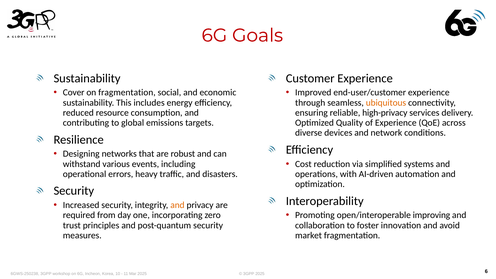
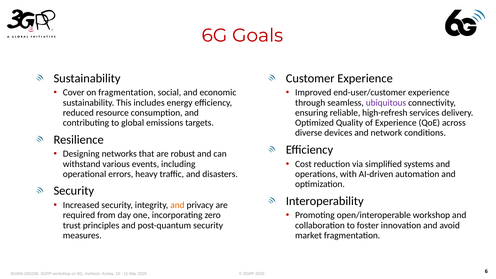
ubiquitous colour: orange -> purple
high-privacy: high-privacy -> high-refresh
open/interoperable improving: improving -> workshop
